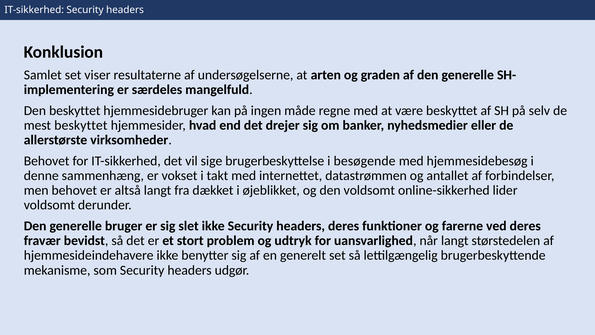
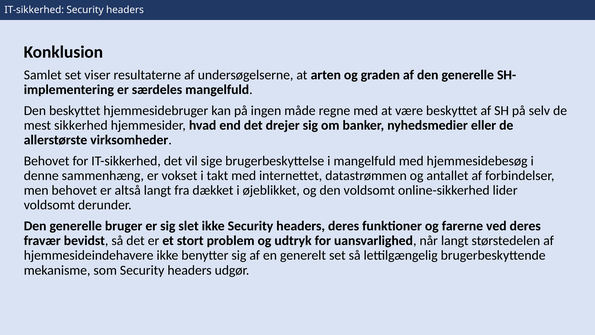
mest beskyttet: beskyttet -> sikkerhed
i besøgende: besøgende -> mangelfuld
